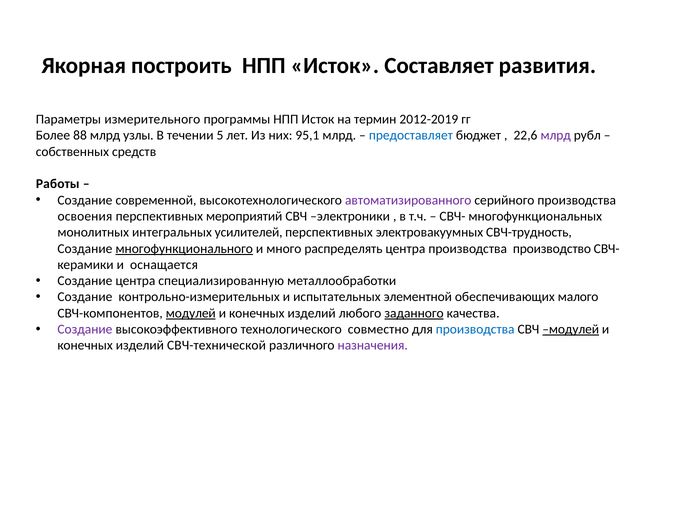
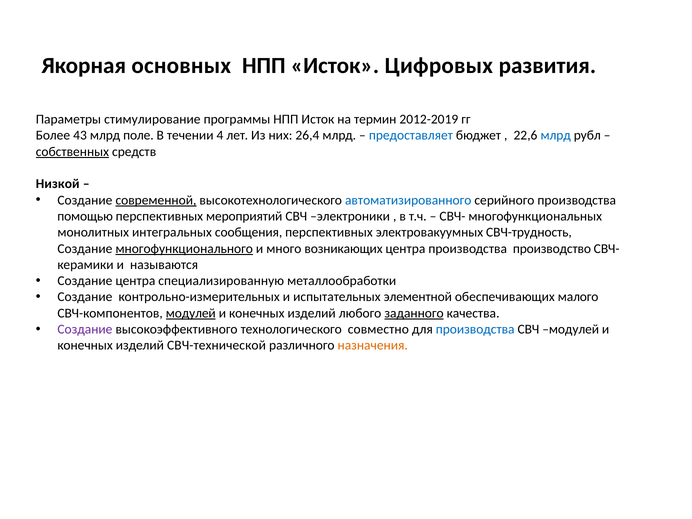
построить: построить -> основных
Составляет: Составляет -> Цифровых
измерительного: измерительного -> стимулирование
88: 88 -> 43
узлы: узлы -> поле
5: 5 -> 4
95,1: 95,1 -> 26,4
млрд at (556, 135) colour: purple -> blue
собственных underline: none -> present
Работы: Работы -> Низкой
современной underline: none -> present
автоматизированного colour: purple -> blue
освоения: освоения -> помощью
усилителей: усилителей -> сообщения
распределять: распределять -> возникающих
оснащается: оснащается -> называются
модулей at (571, 329) underline: present -> none
назначения colour: purple -> orange
